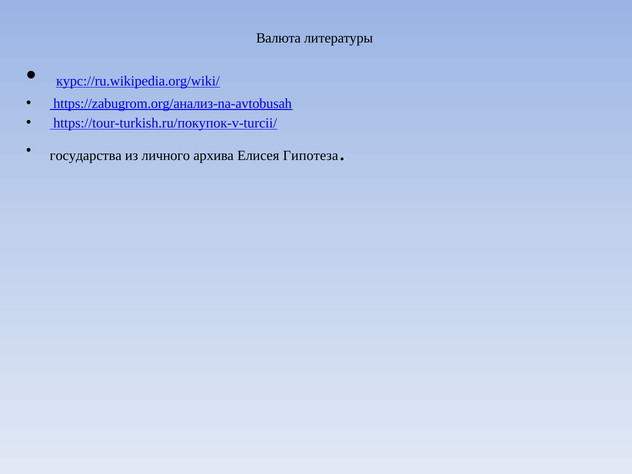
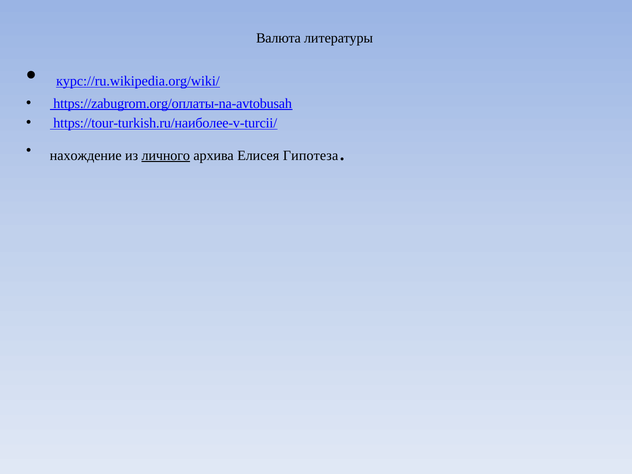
https://zabugrom.org/анализ-na-avtobusah: https://zabugrom.org/анализ-na-avtobusah -> https://zabugrom.org/оплаты-na-avtobusah
https://tour-turkish.ru/покупок-v-turcii/: https://tour-turkish.ru/покупок-v-turcii/ -> https://tour-turkish.ru/наиболее-v-turcii/
государства: государства -> нахождение
личного underline: none -> present
